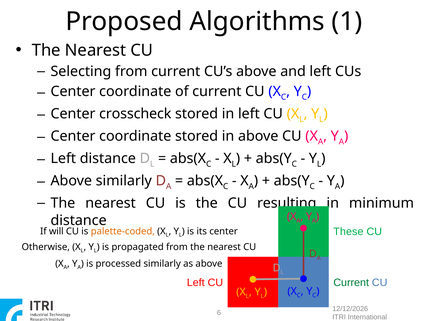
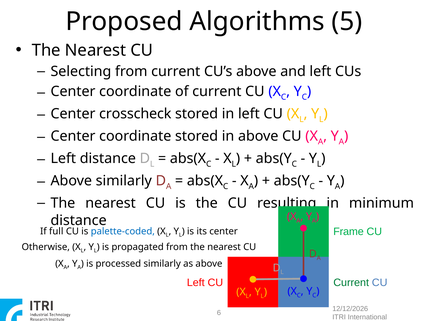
1: 1 -> 5
These: These -> Frame
will: will -> full
palette-coded colour: orange -> blue
